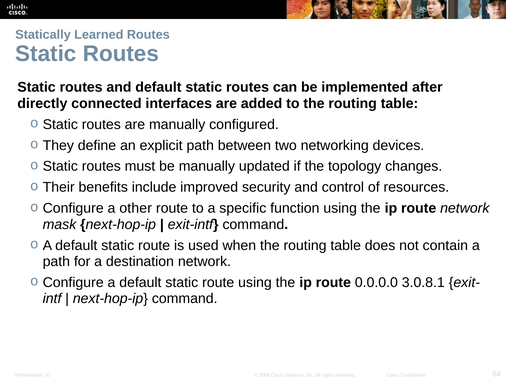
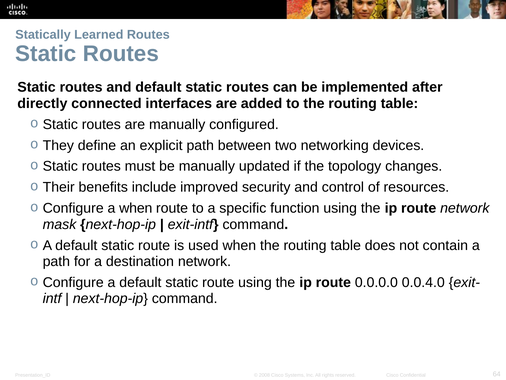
a other: other -> when
3.0.8.1: 3.0.8.1 -> 0.0.4.0
